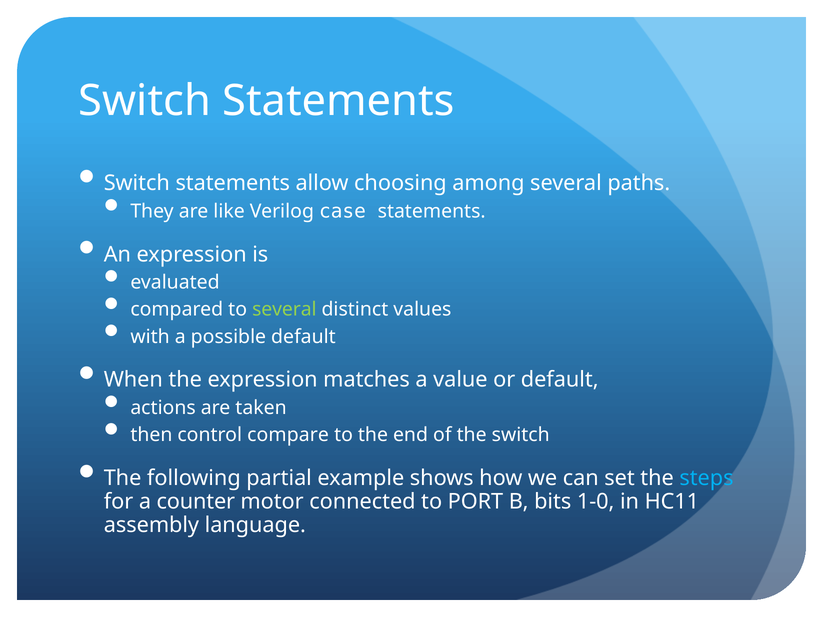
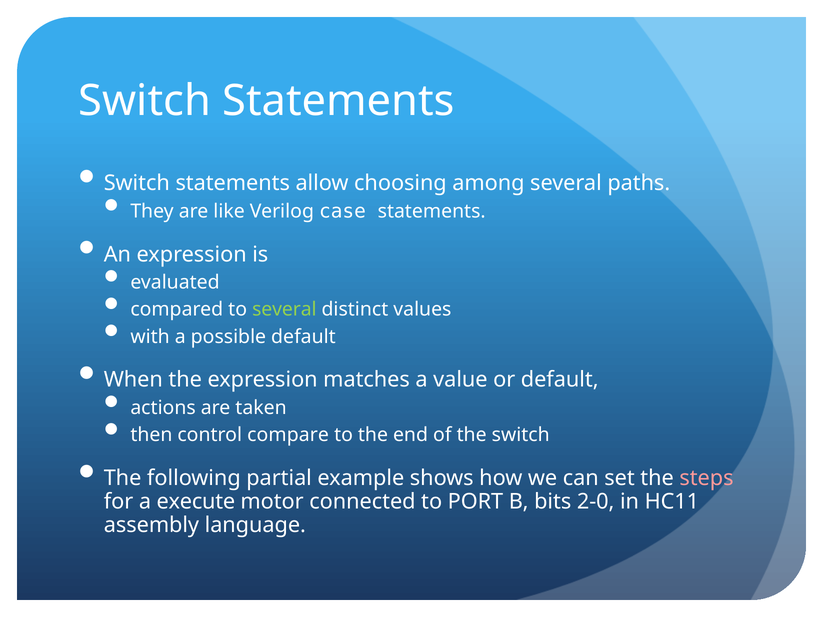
steps colour: light blue -> pink
counter: counter -> execute
1-0: 1-0 -> 2-0
